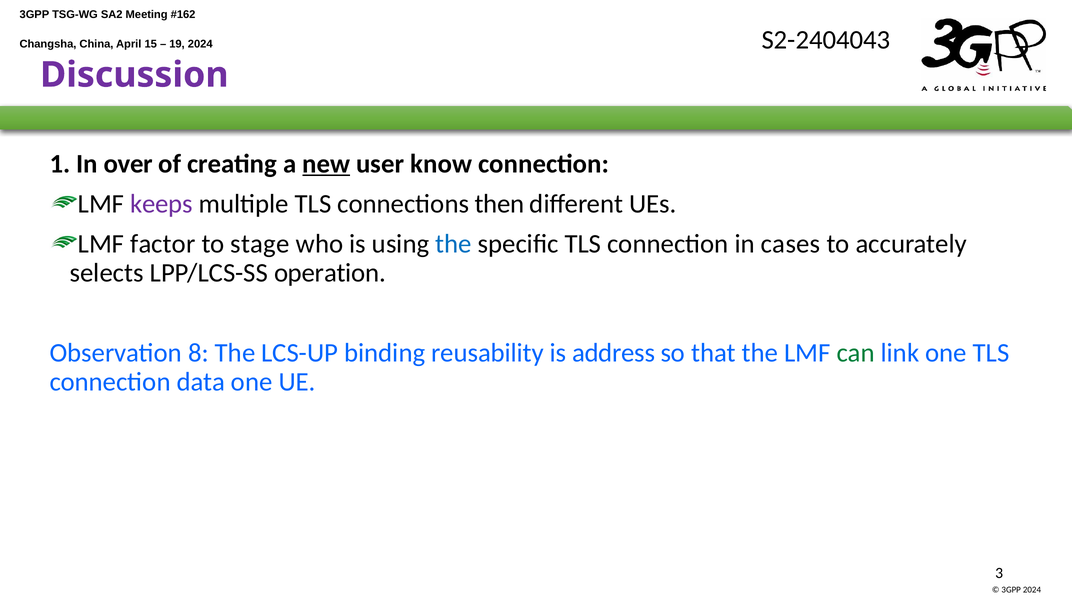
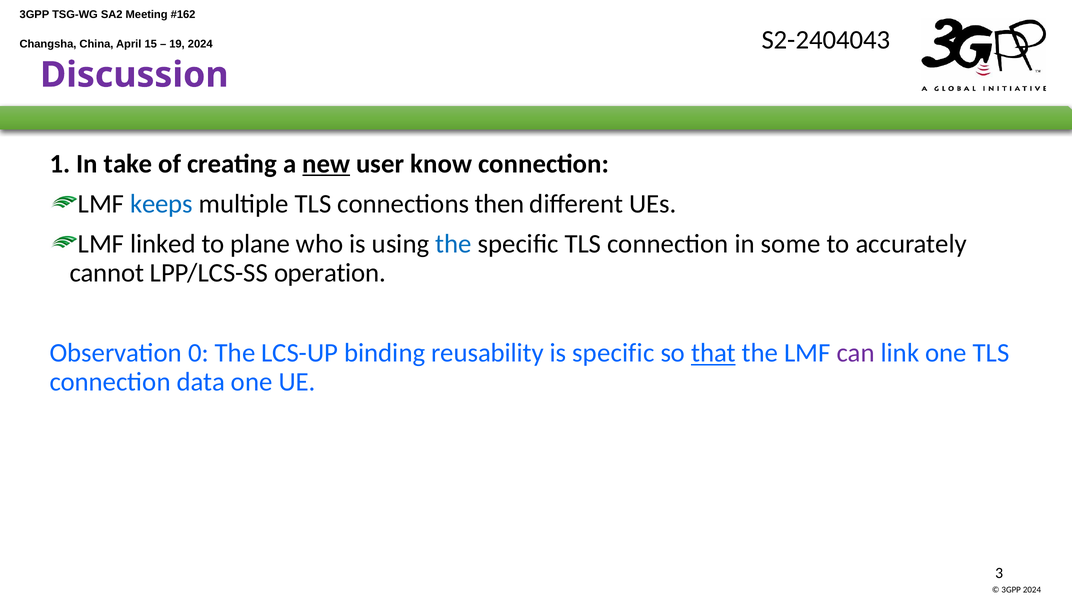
over: over -> take
keeps colour: purple -> blue
factor: factor -> linked
stage: stage -> plane
cases: cases -> some
selects: selects -> cannot
8: 8 -> 0
is address: address -> specific
that underline: none -> present
can colour: green -> purple
